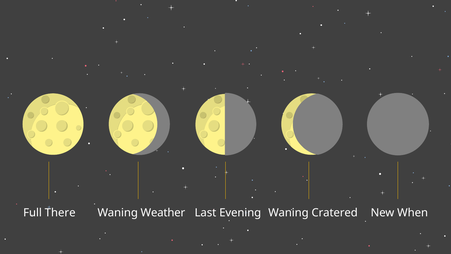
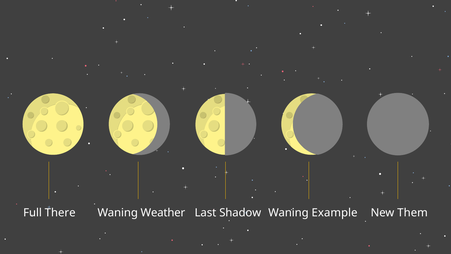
Evening: Evening -> Shadow
Cratered: Cratered -> Example
When: When -> Them
